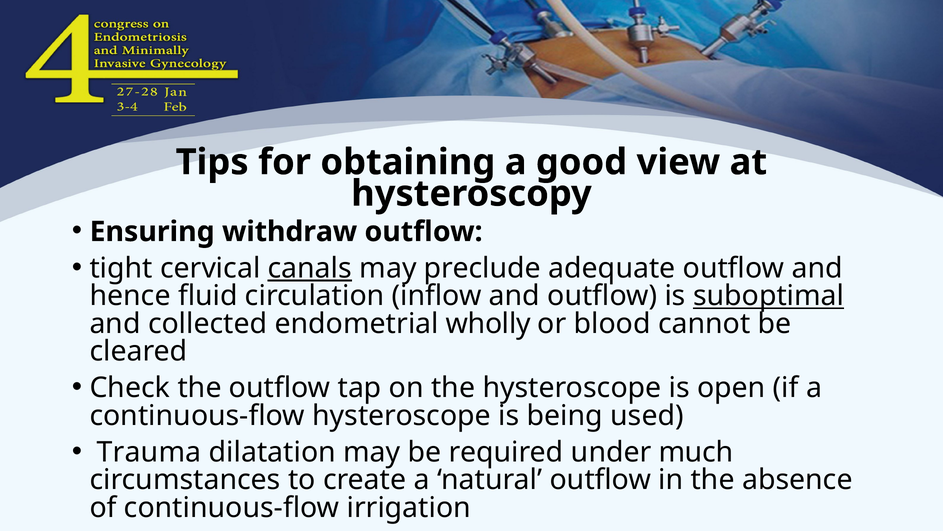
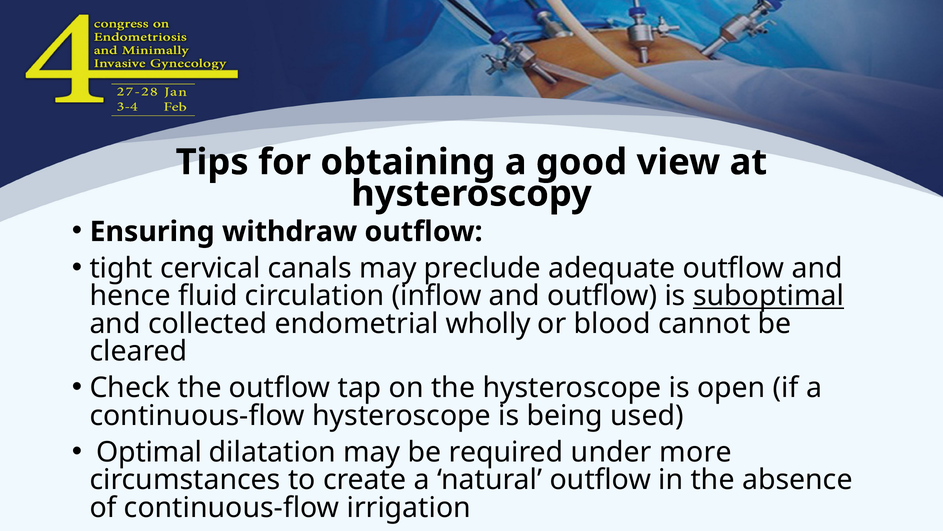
canals underline: present -> none
Trauma: Trauma -> Optimal
much: much -> more
